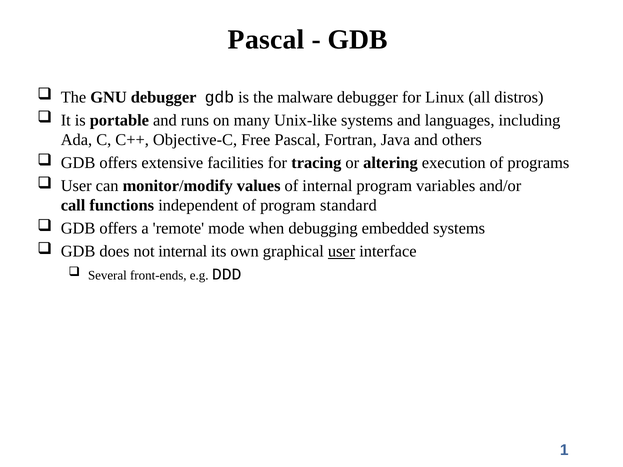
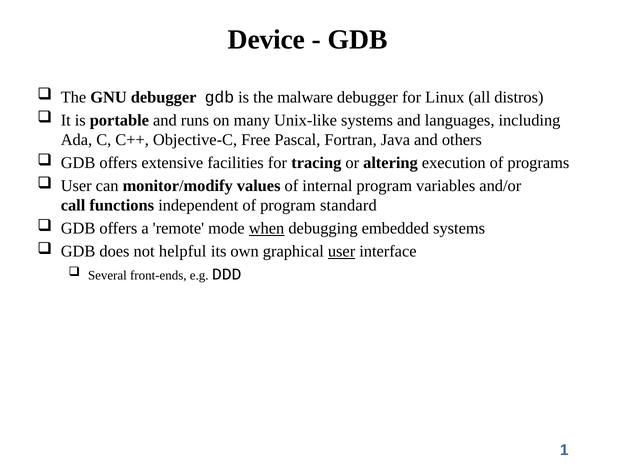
Pascal at (266, 40): Pascal -> Device
when underline: none -> present
not internal: internal -> helpful
